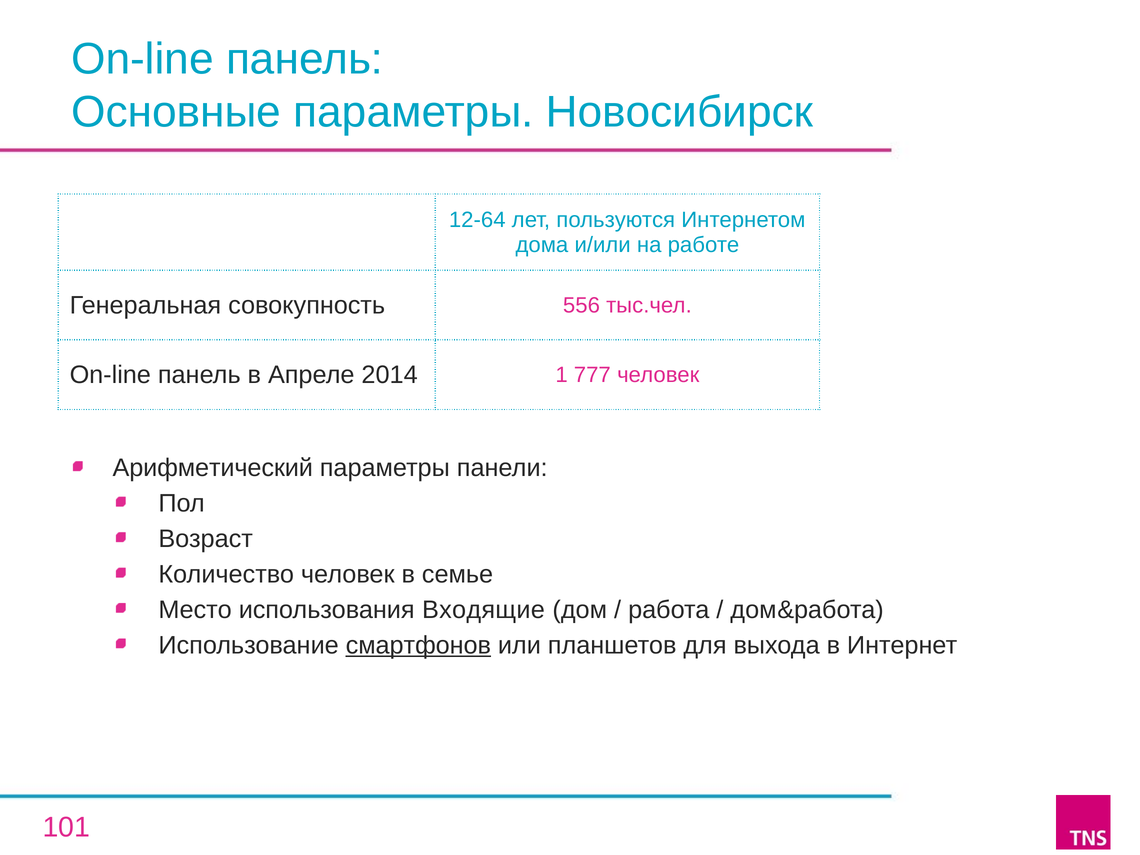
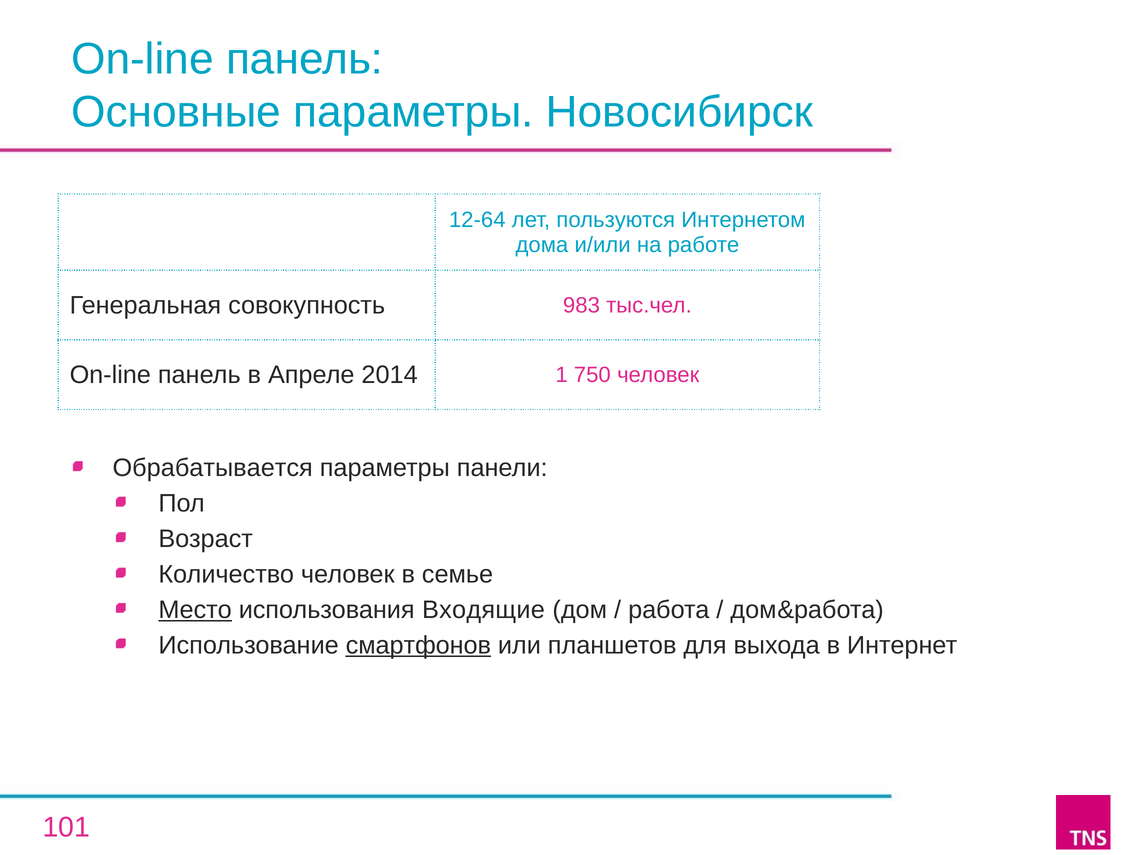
556: 556 -> 983
777: 777 -> 750
Арифметический: Арифметический -> Обрабатывается
Место underline: none -> present
